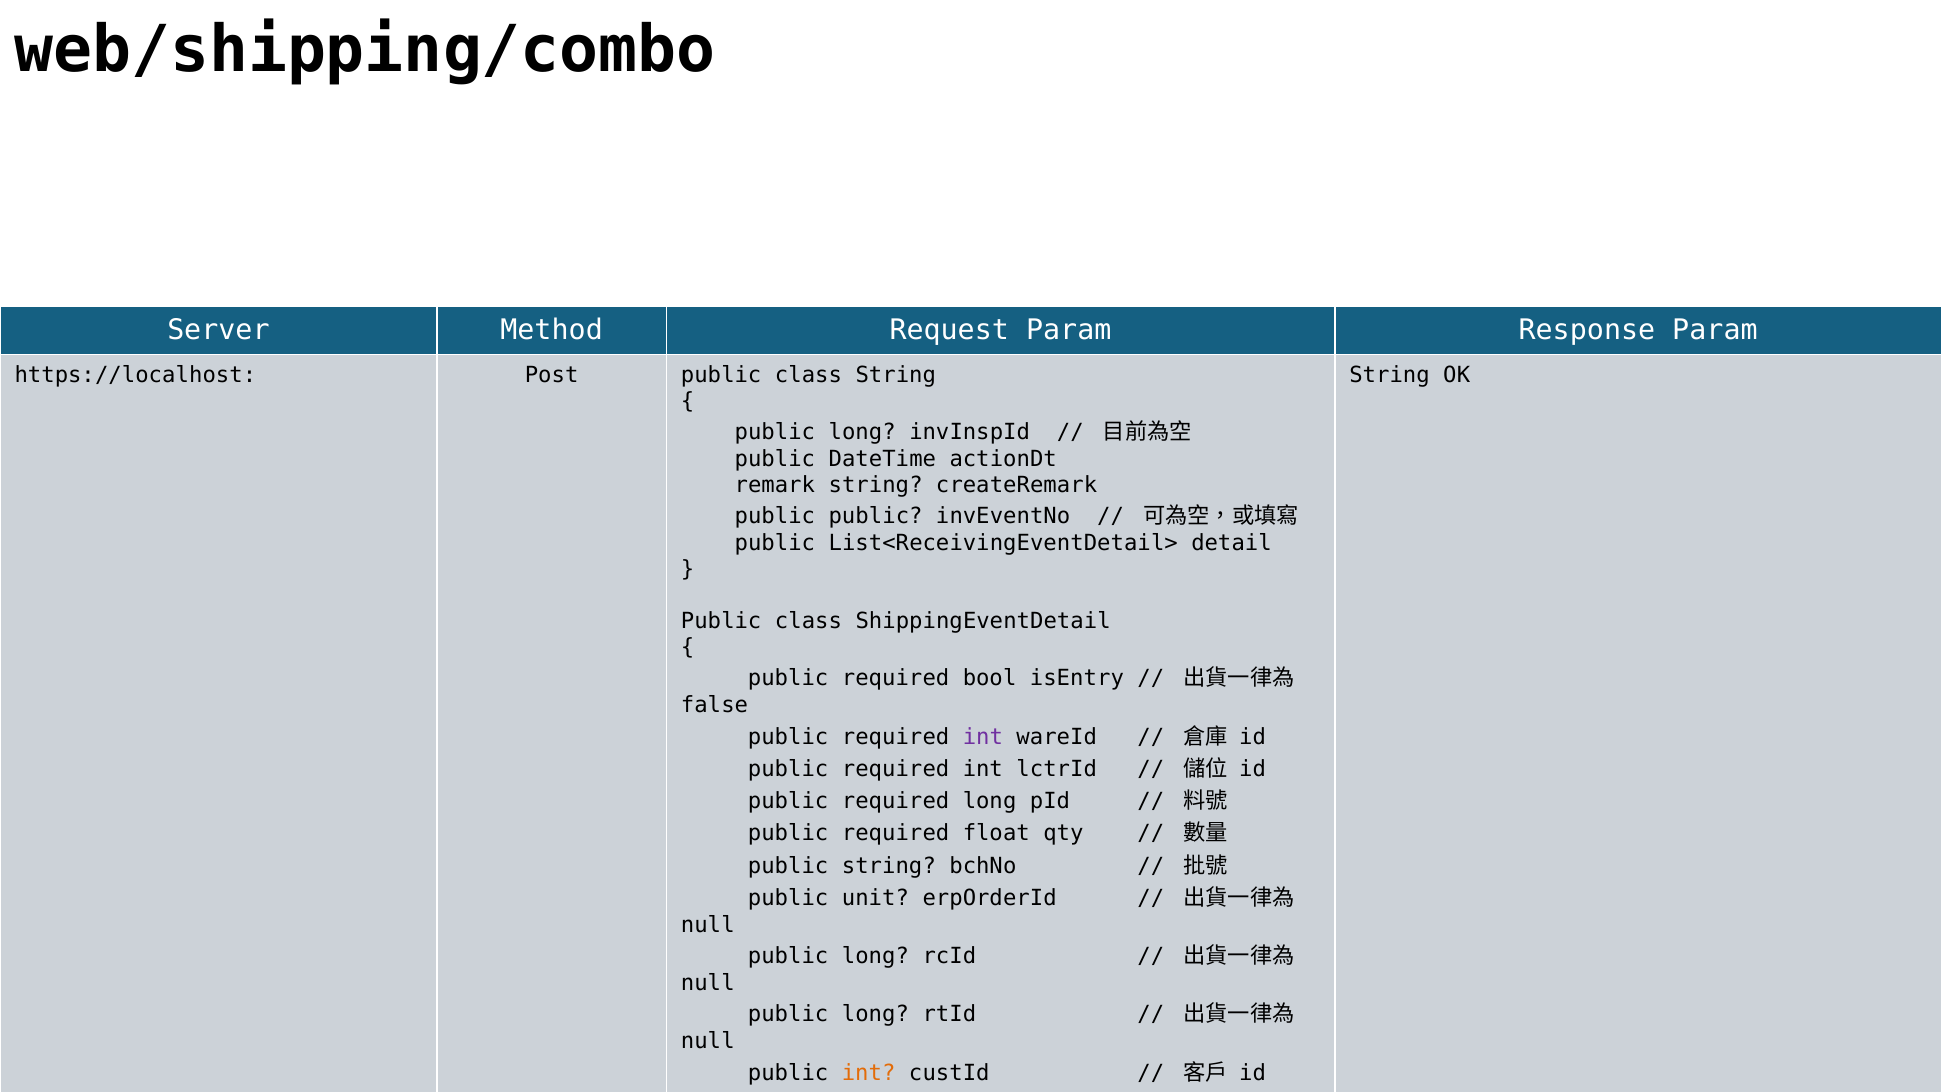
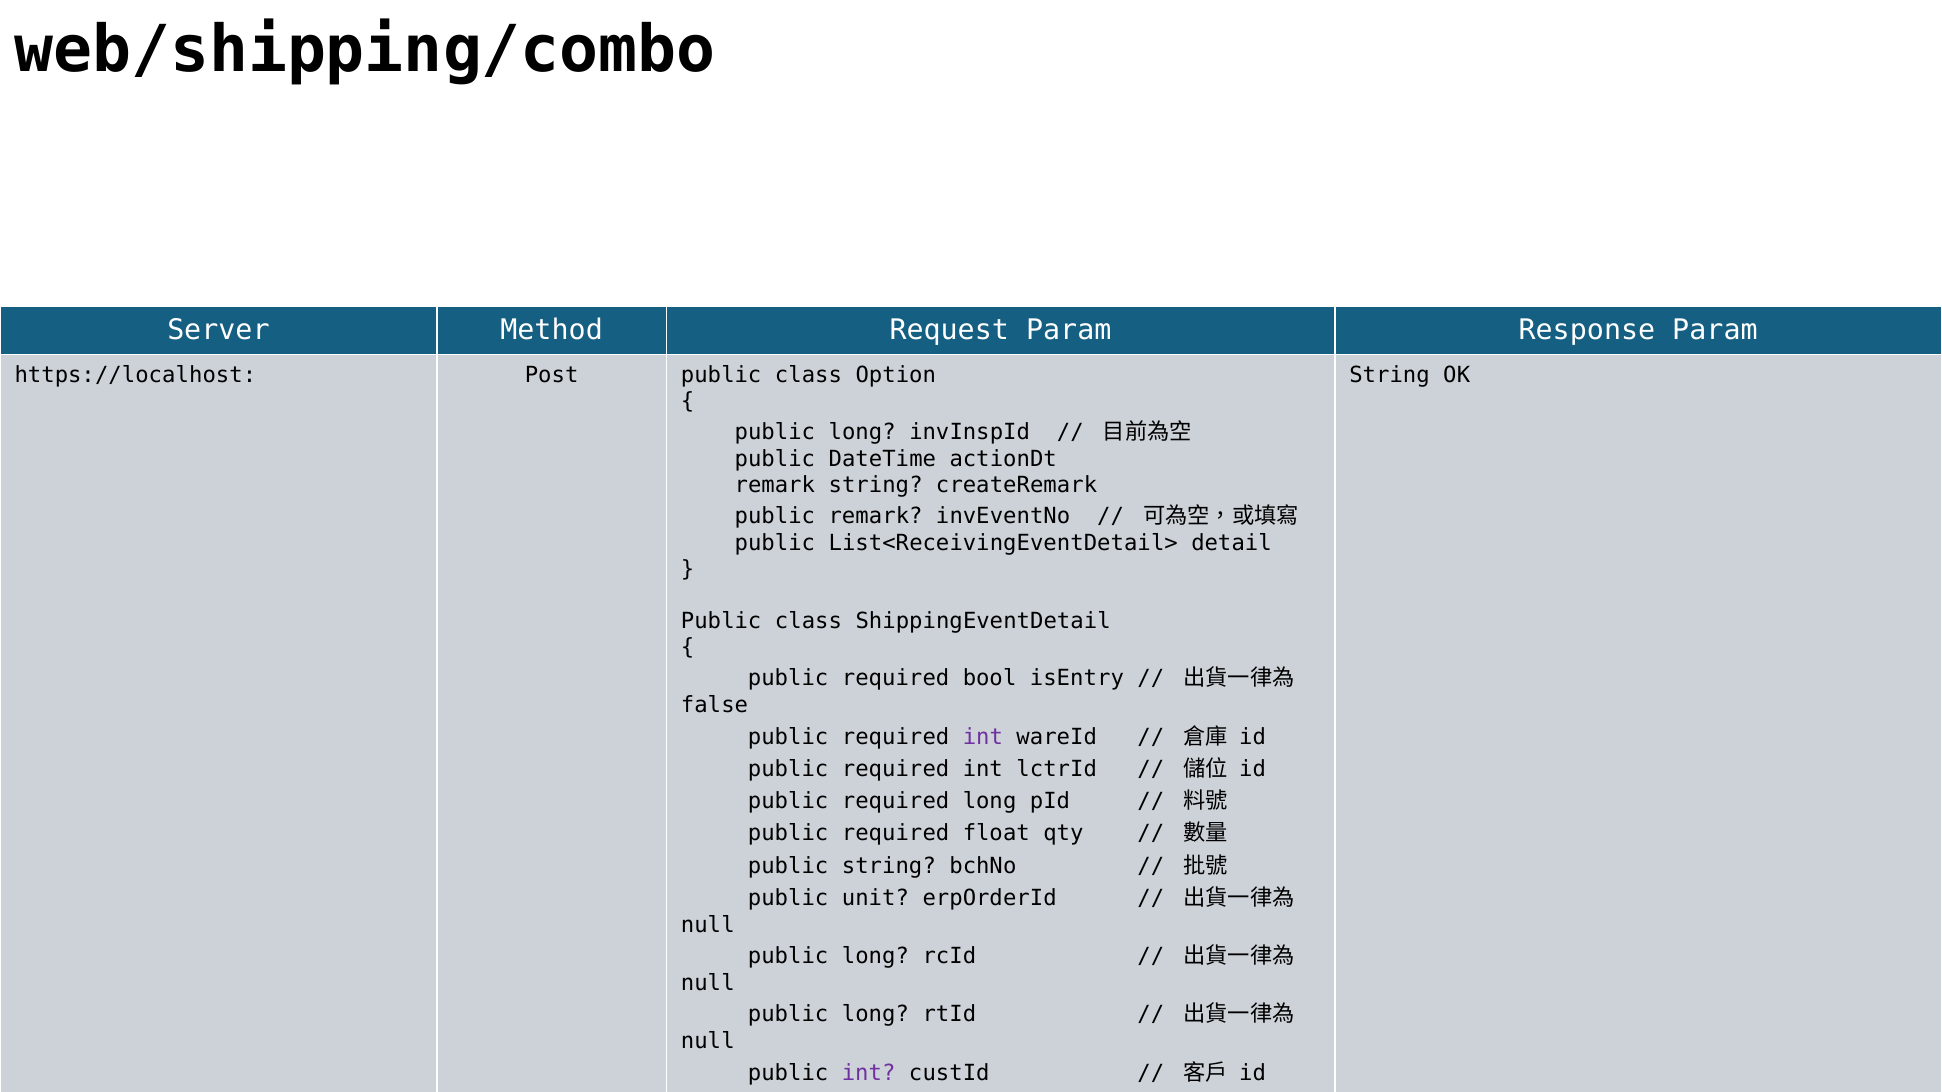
class String: String -> Option
public public: public -> remark
int at (869, 1073) colour: orange -> purple
